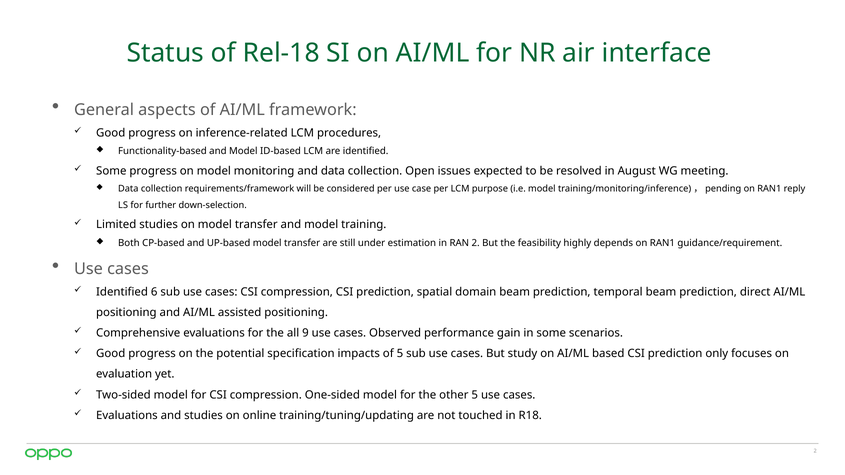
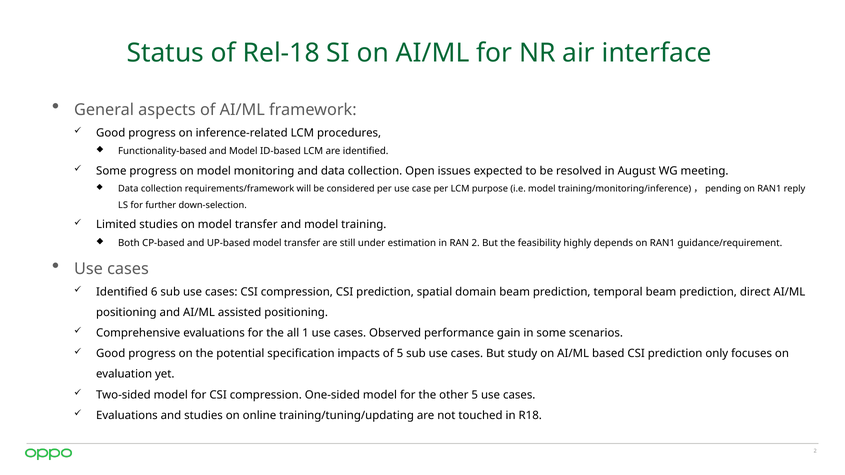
9: 9 -> 1
